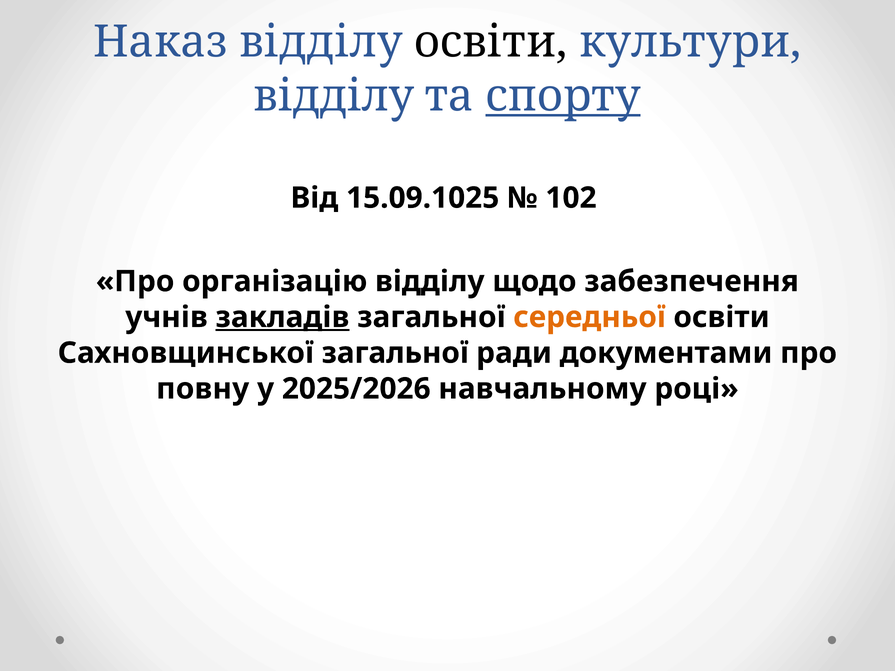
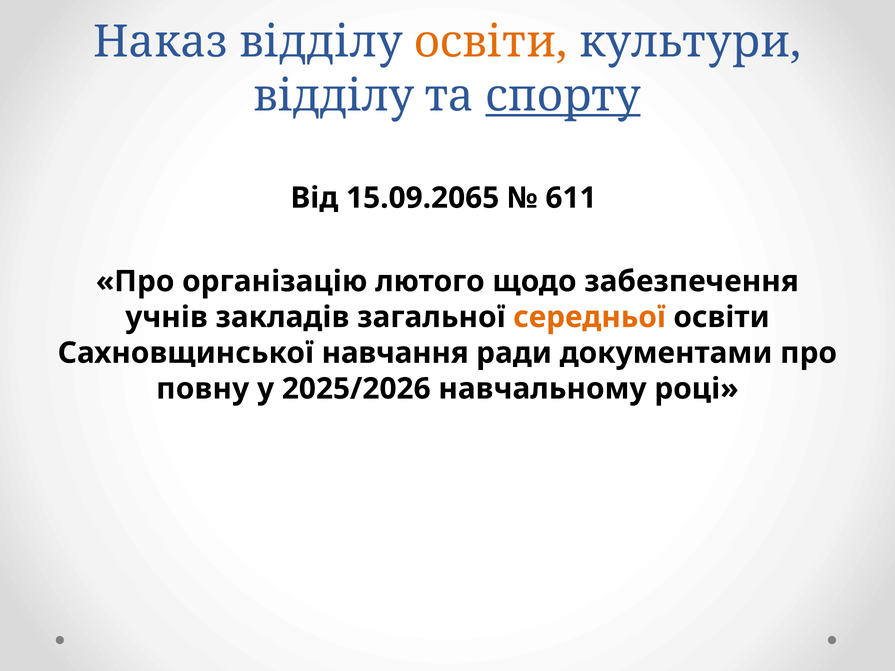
освіти at (491, 42) colour: black -> orange
15.09.1025: 15.09.1025 -> 15.09.2065
102: 102 -> 611
організацію відділу: відділу -> лютого
закладів underline: present -> none
Сахновщинської загальної: загальної -> навчання
